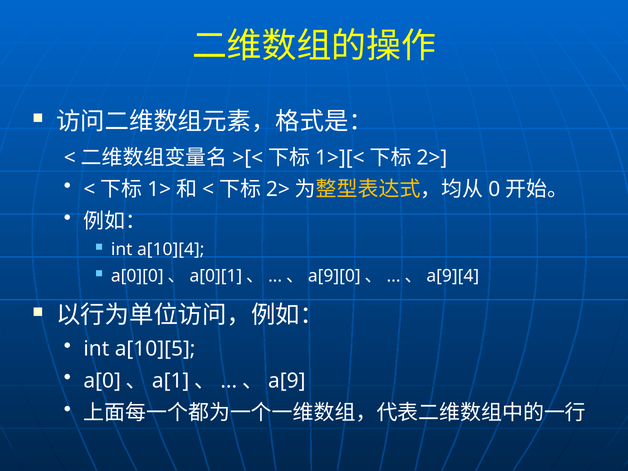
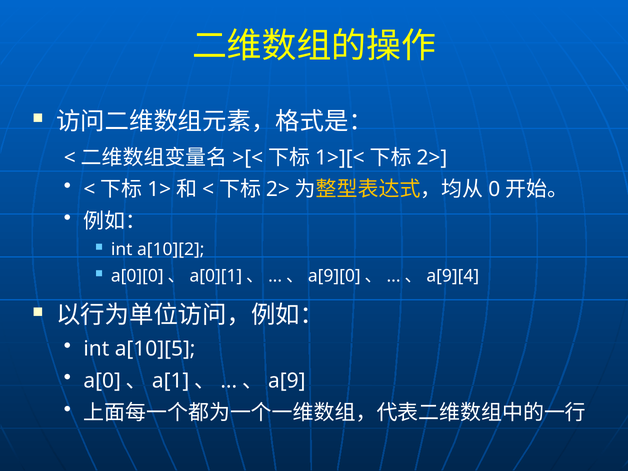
a[10][4: a[10][4 -> a[10][2
